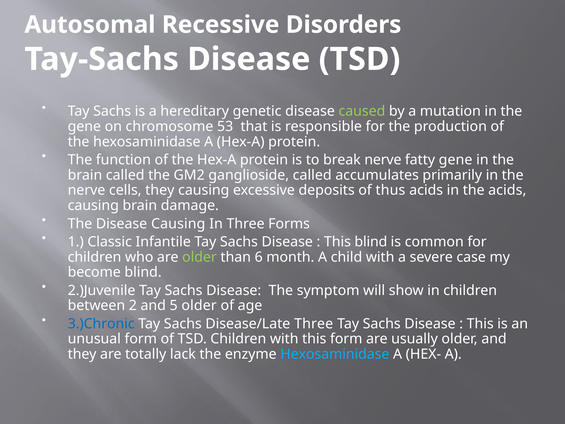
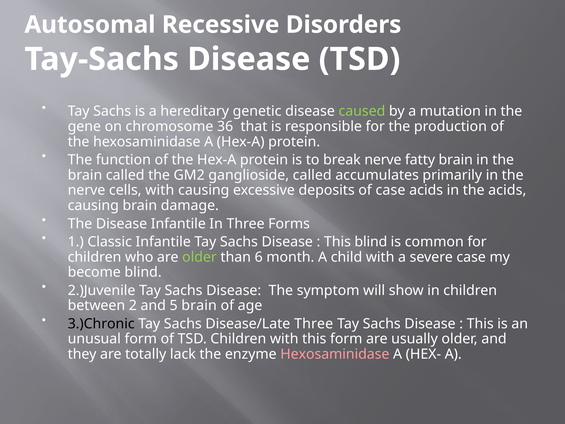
53: 53 -> 36
fatty gene: gene -> brain
cells they: they -> with
of thus: thus -> case
Disease Causing: Causing -> Infantile
5 older: older -> brain
3.)Chronic colour: blue -> black
Hexosaminidase at (335, 354) colour: light blue -> pink
